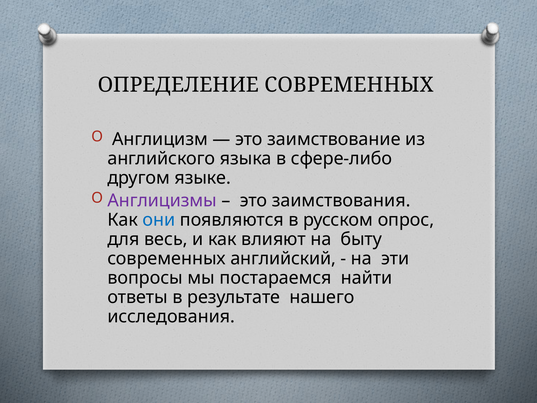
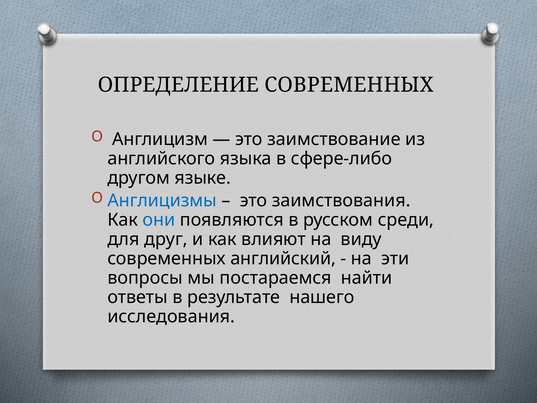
Англицизмы colour: purple -> blue
опрос: опрос -> среди
весь: весь -> друг
быту: быту -> виду
